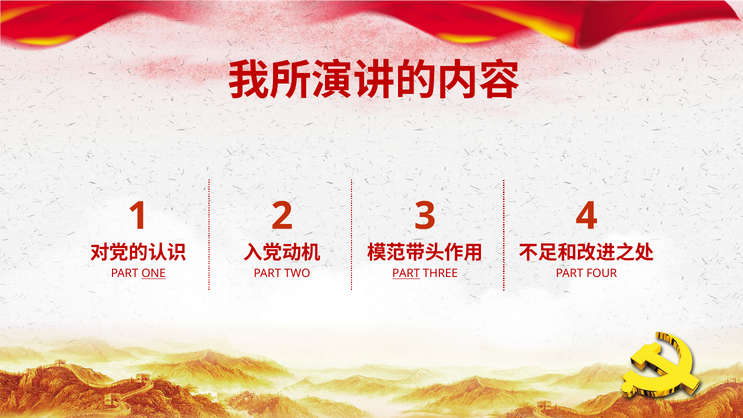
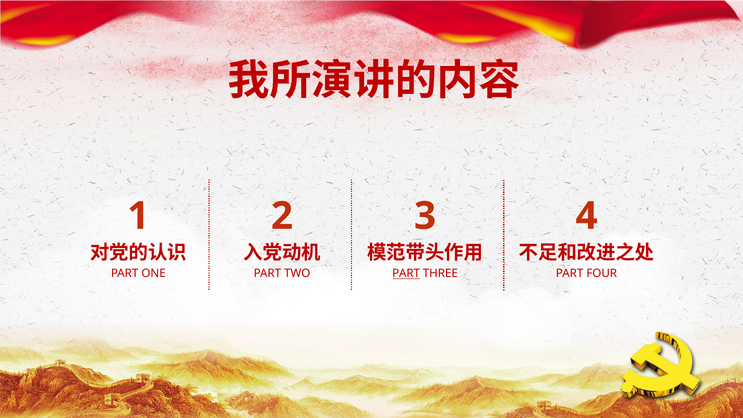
ONE underline: present -> none
